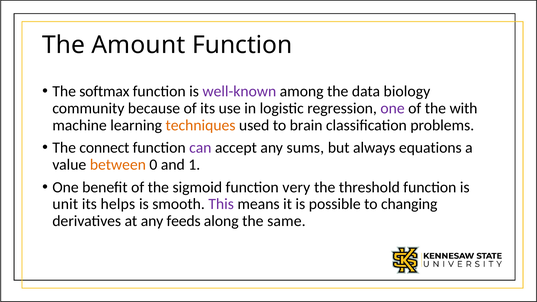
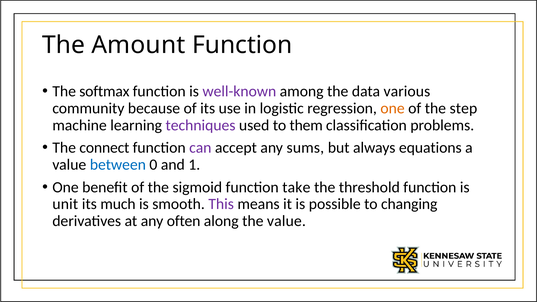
biology: biology -> various
one at (393, 108) colour: purple -> orange
with: with -> step
techniques colour: orange -> purple
brain: brain -> them
between colour: orange -> blue
very: very -> take
helps: helps -> much
feeds: feeds -> often
the same: same -> value
